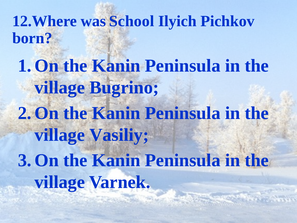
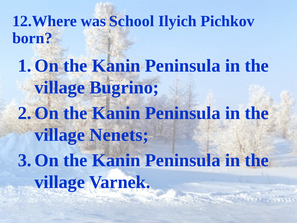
Vasiliy: Vasiliy -> Nenets
